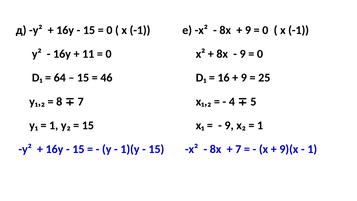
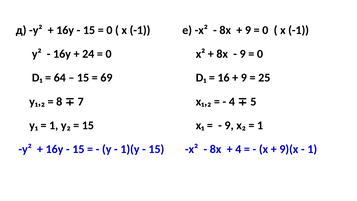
11: 11 -> 24
46: 46 -> 69
7 at (238, 149): 7 -> 4
